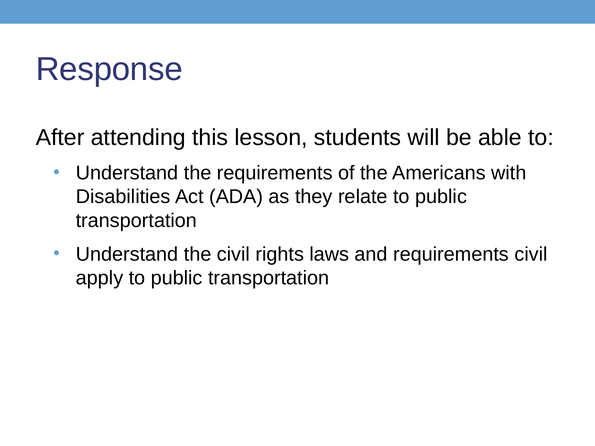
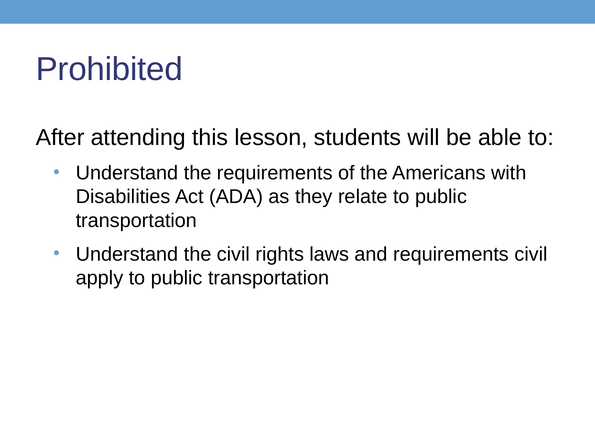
Response: Response -> Prohibited
